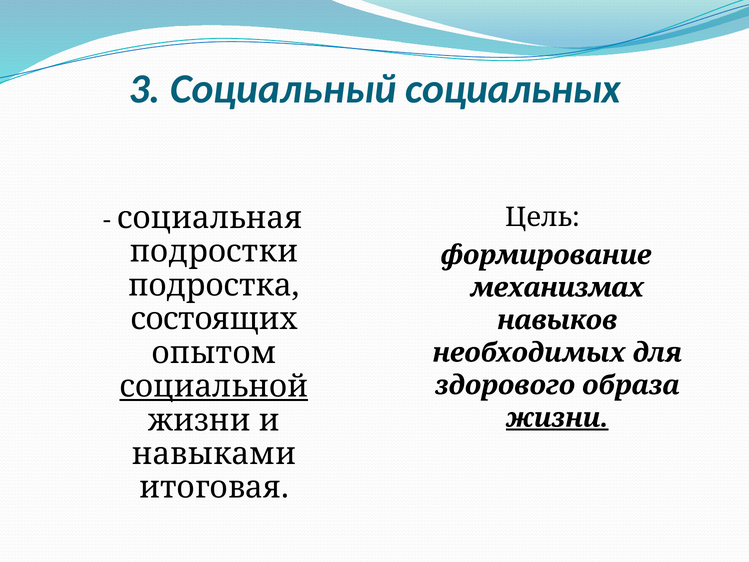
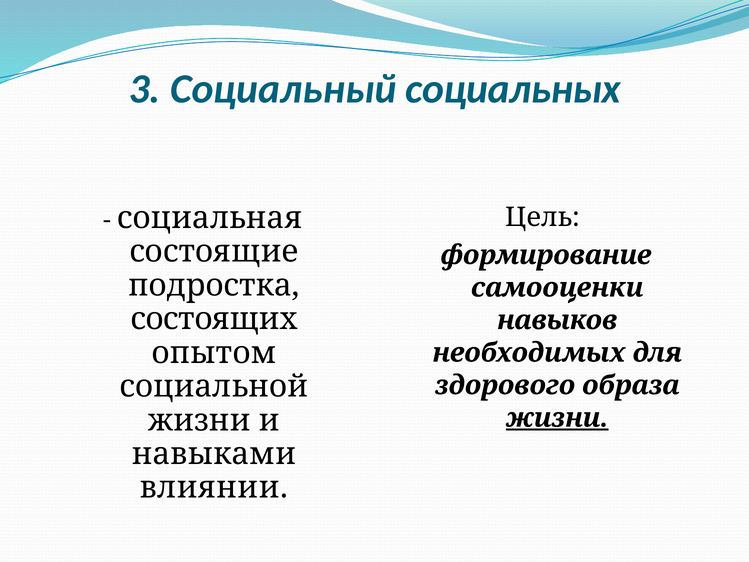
подростки: подростки -> состоящие
механизмах: механизмах -> самооценки
социальной underline: present -> none
итоговая: итоговая -> влиянии
